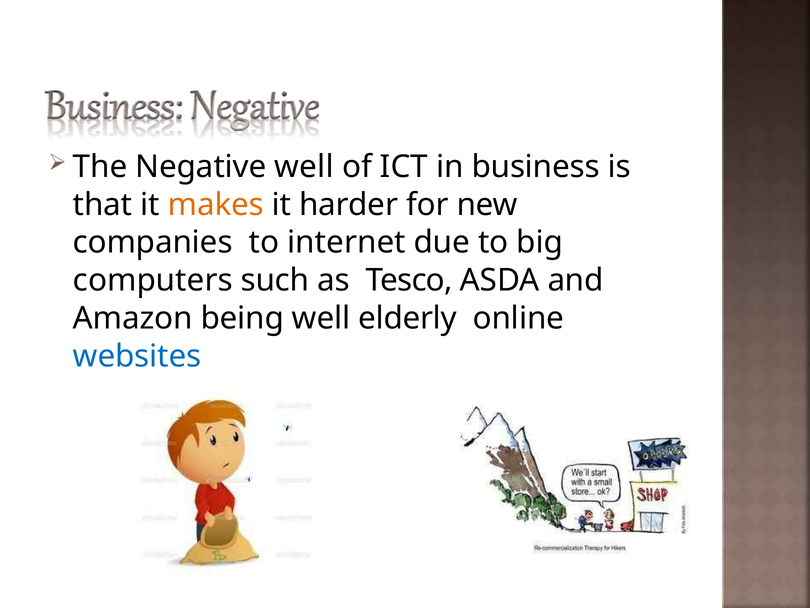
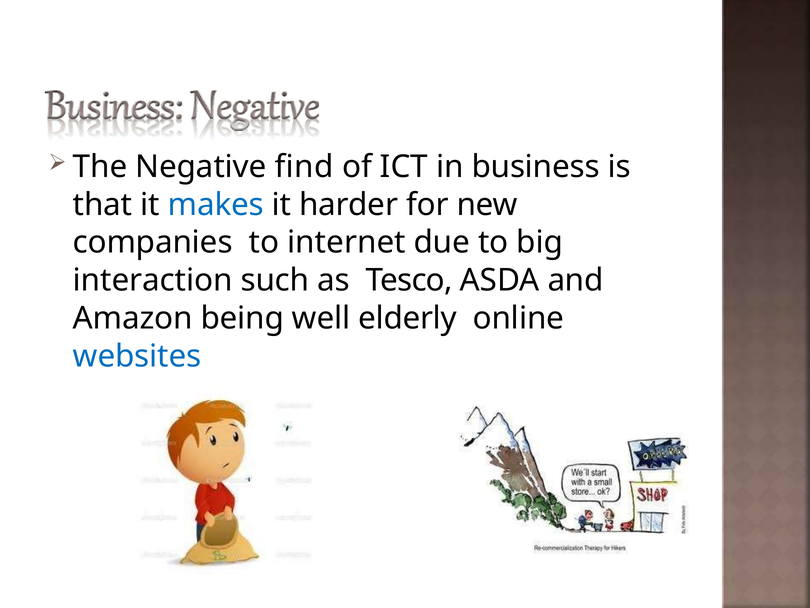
Negative well: well -> find
makes colour: orange -> blue
computers: computers -> interaction
